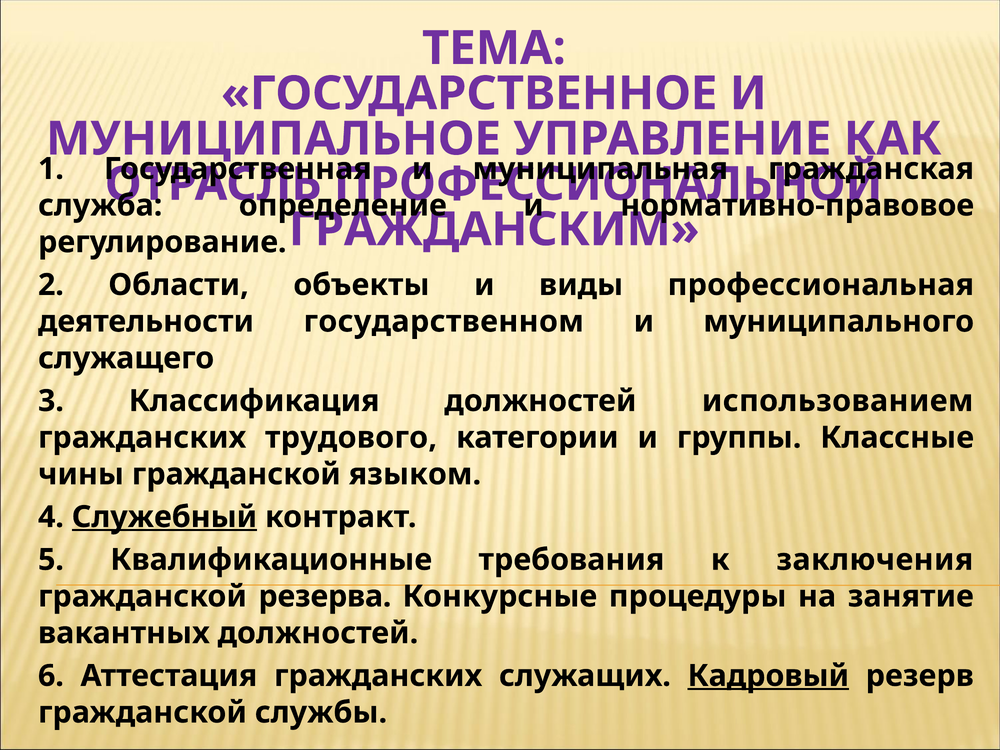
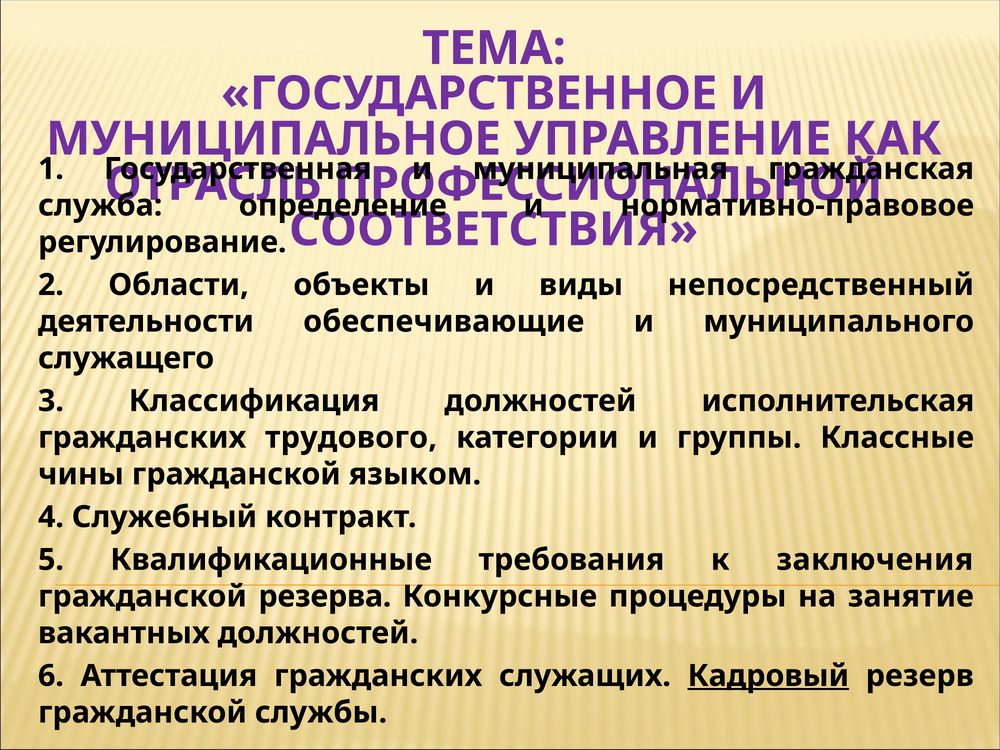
ГРАЖДАНСКИМ: ГРАЖДАНСКИМ -> СООТВЕТСТВИЯ
профессиональная: профессиональная -> непосредственный
государственном: государственном -> обеспечивающие
использованием: использованием -> исполнительская
Служебный underline: present -> none
